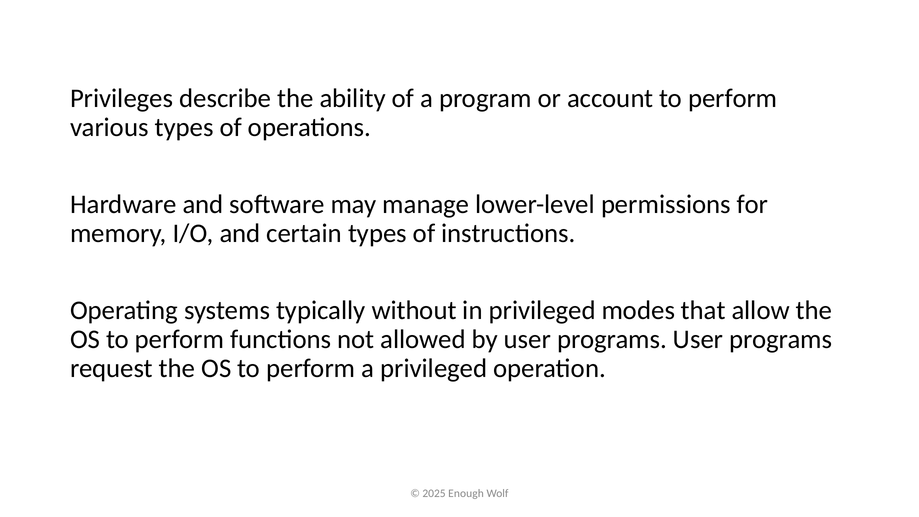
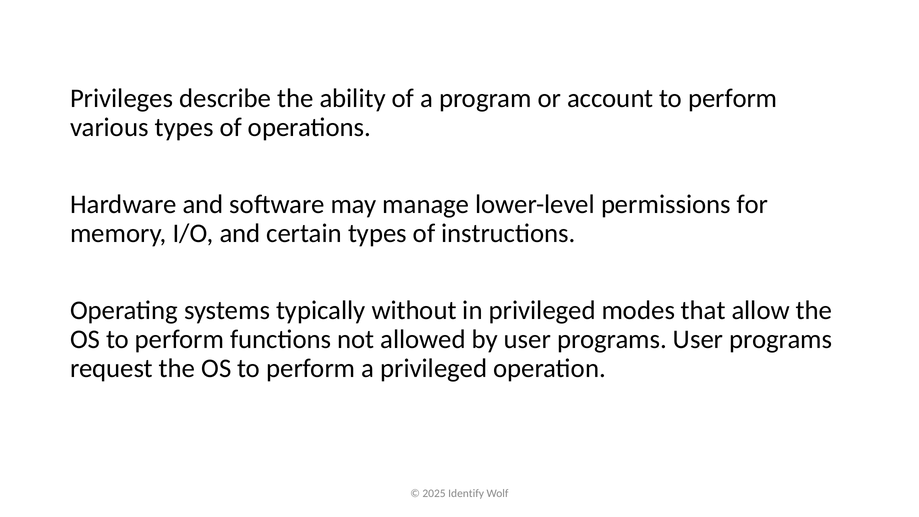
Enough: Enough -> Identify
